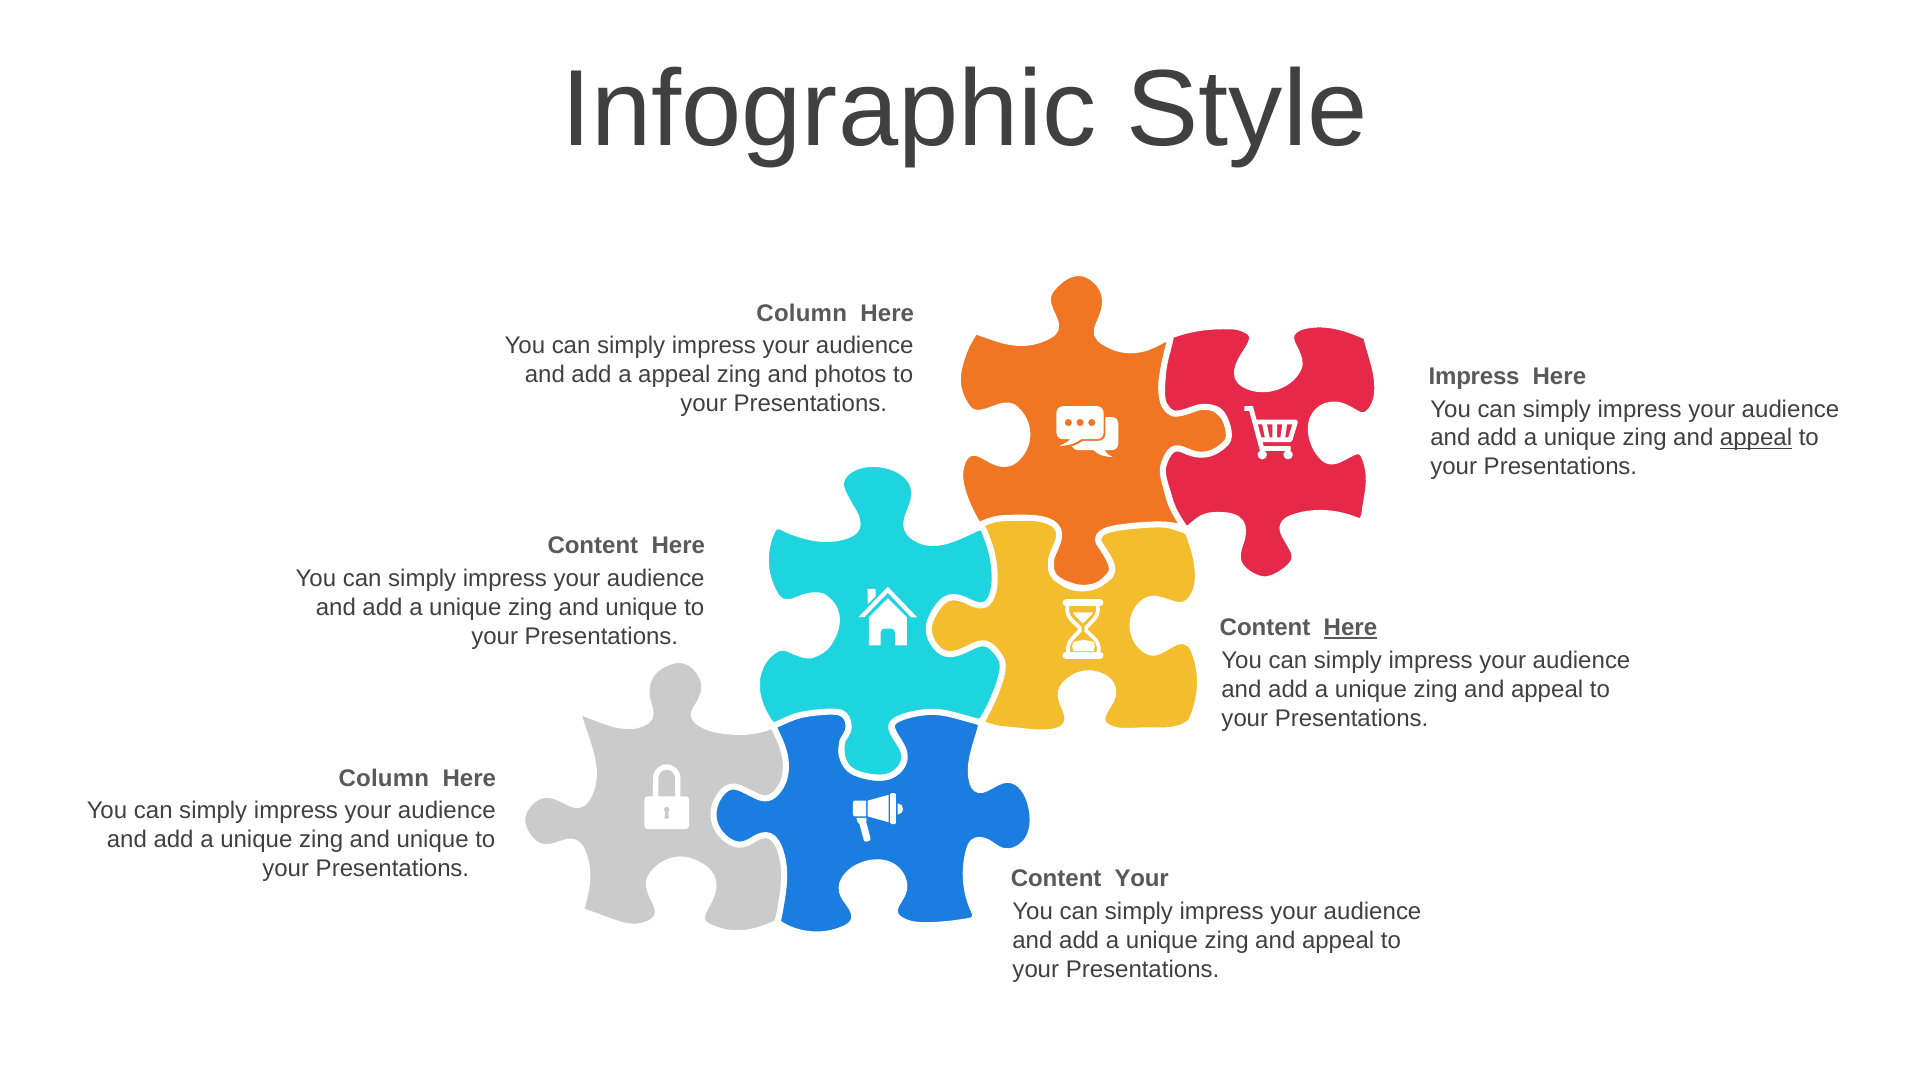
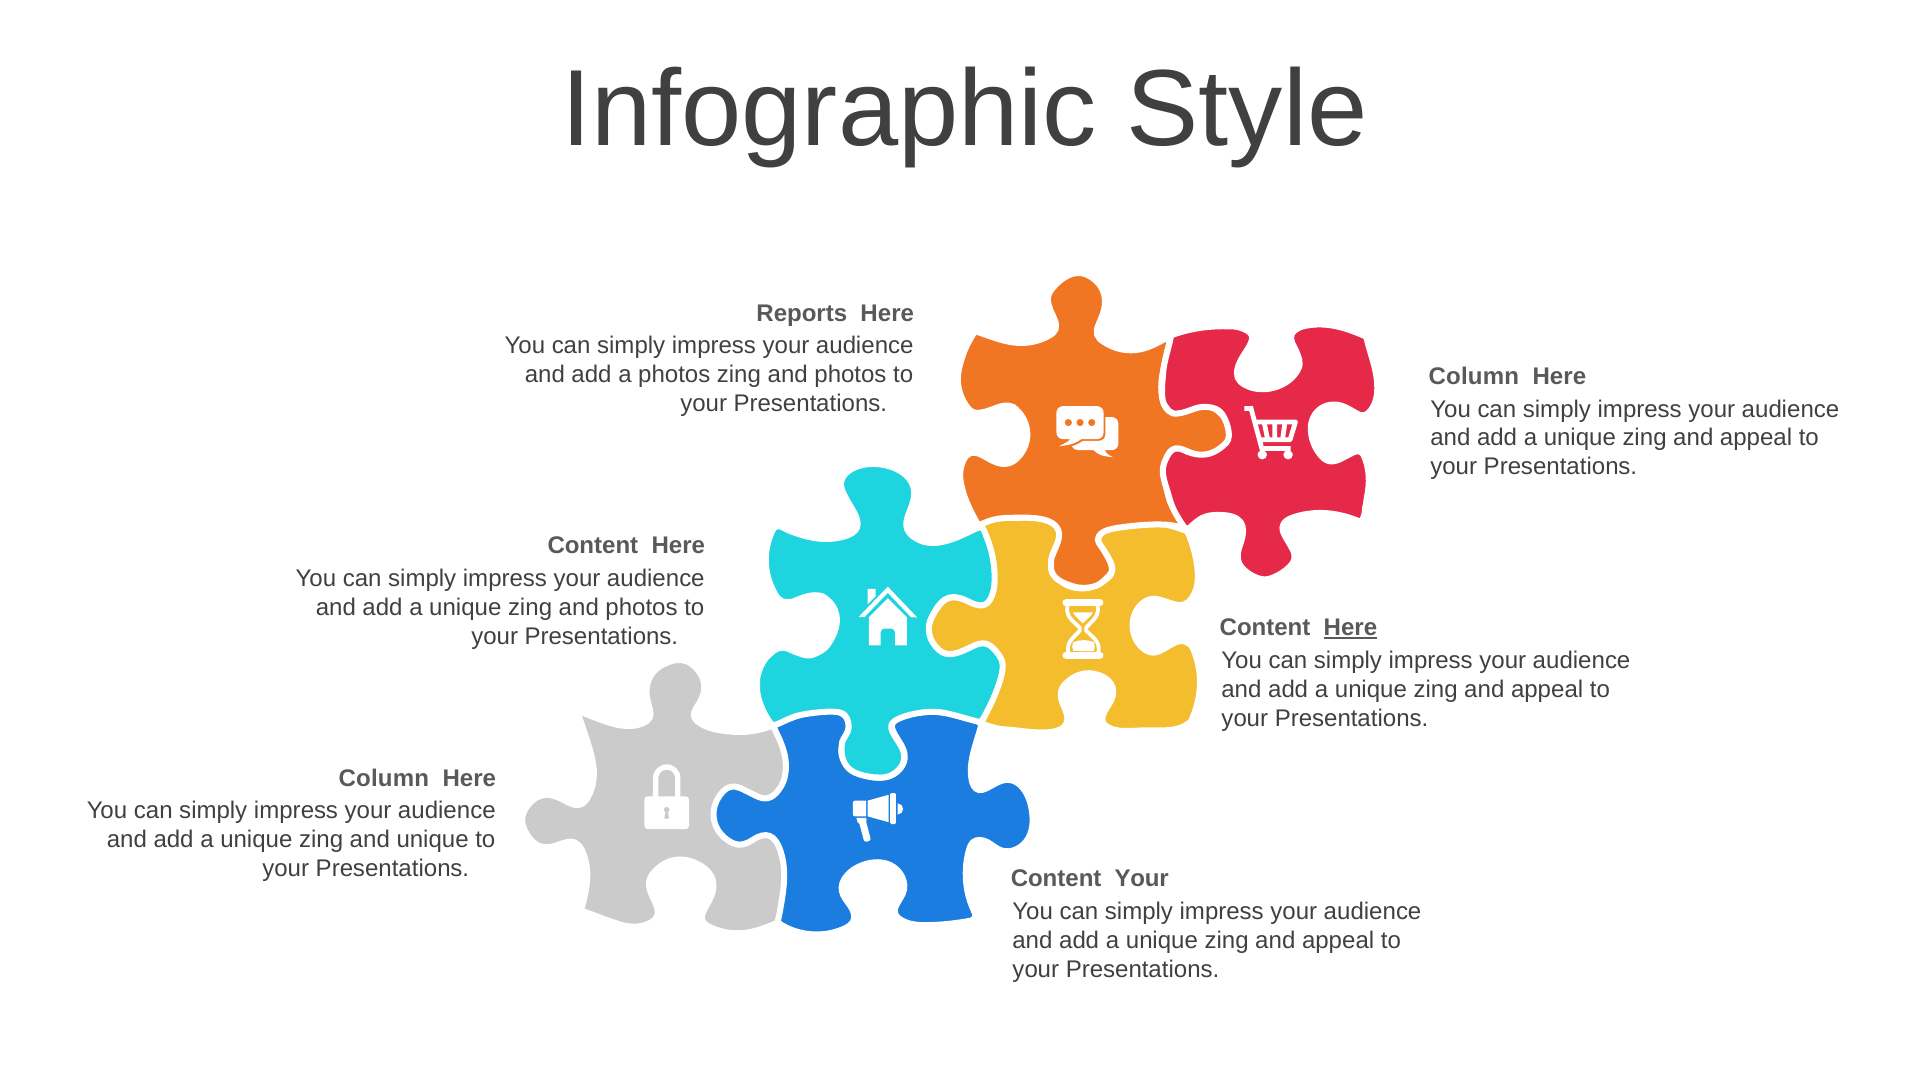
Column at (802, 313): Column -> Reports
a appeal: appeal -> photos
Impress at (1474, 376): Impress -> Column
appeal at (1756, 438) underline: present -> none
unique at (642, 607): unique -> photos
